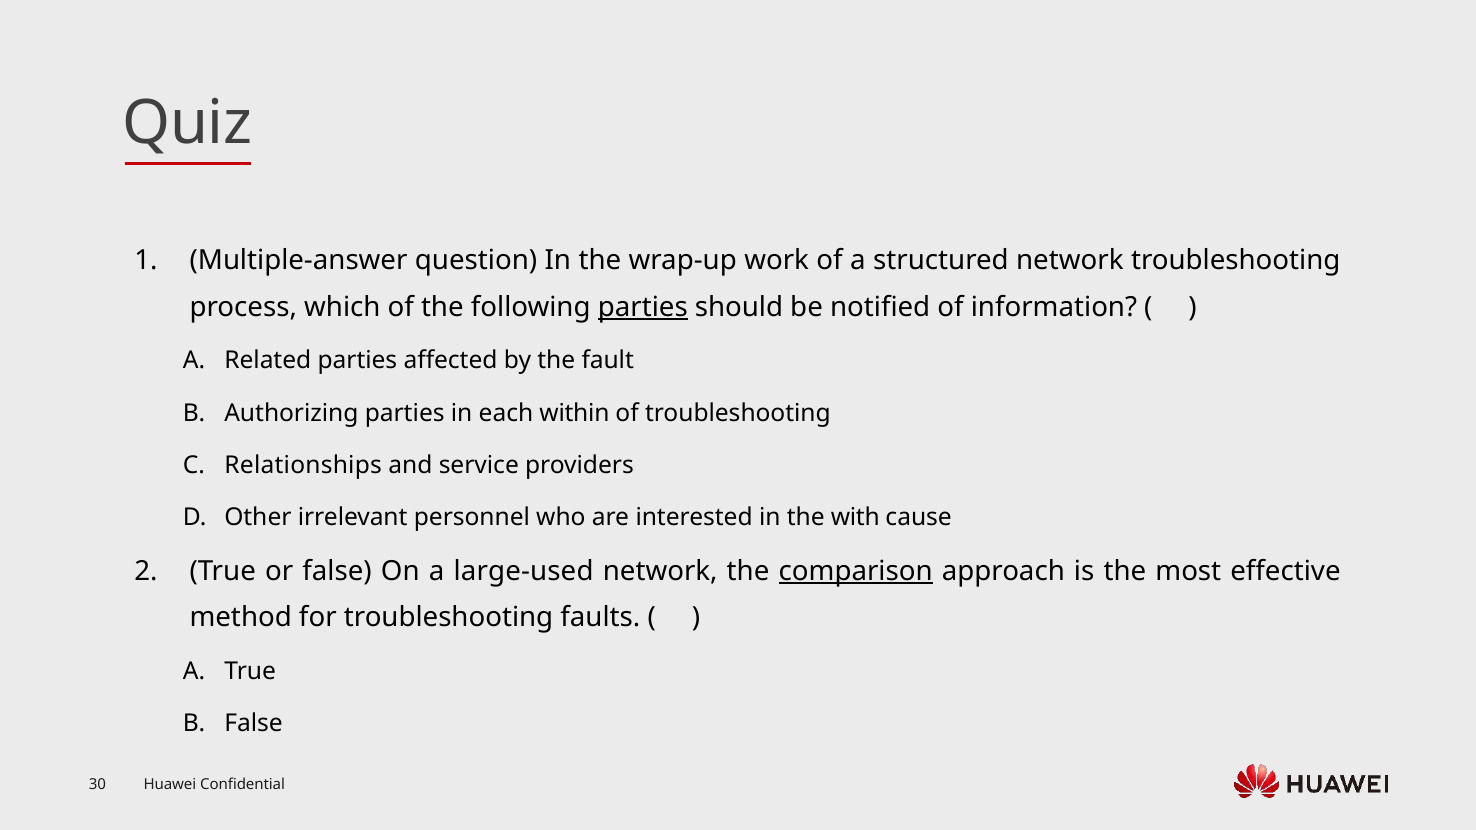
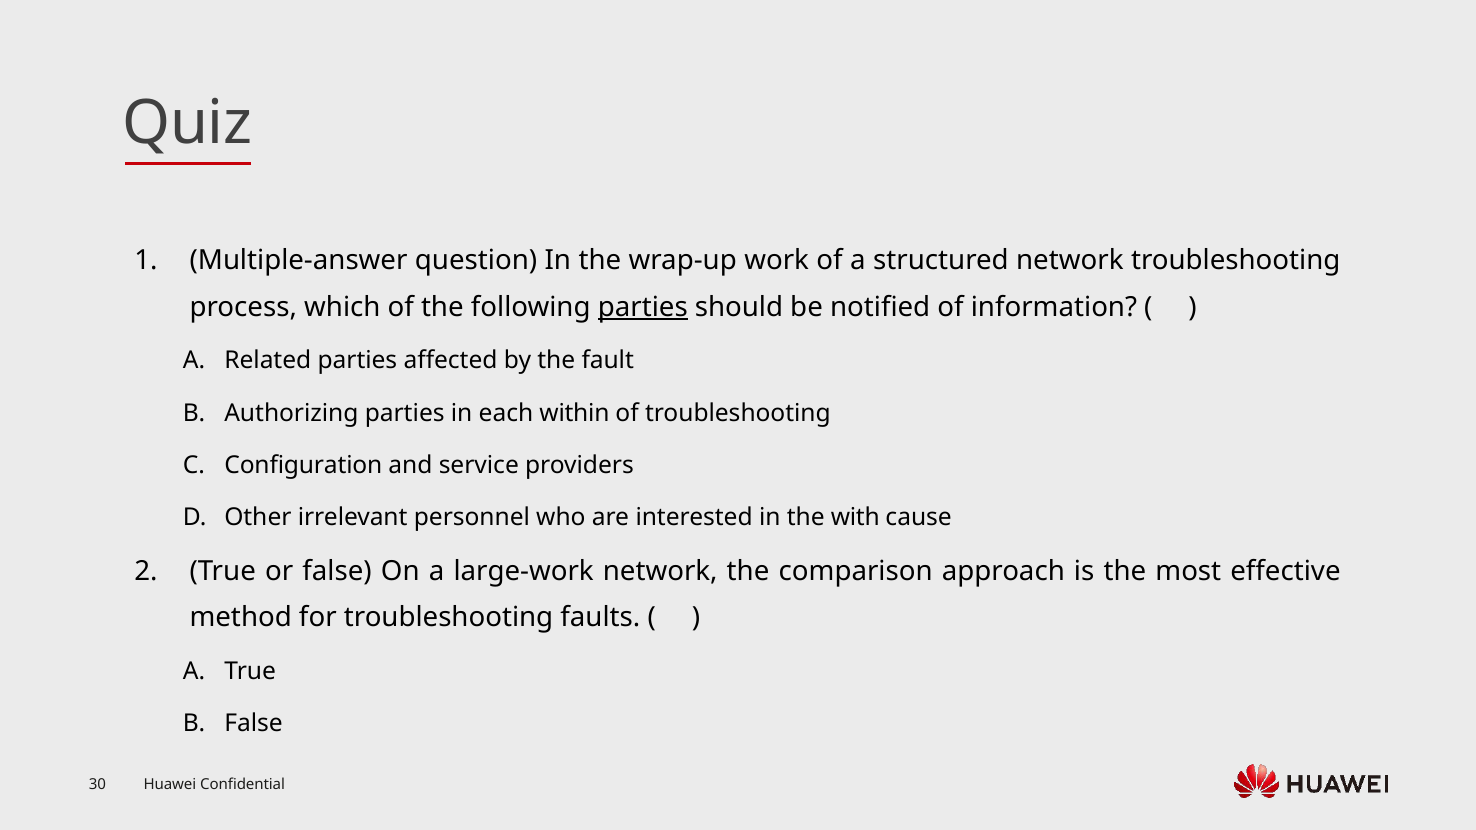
Relationships: Relationships -> Configuration
large-used: large-used -> large-work
comparison underline: present -> none
